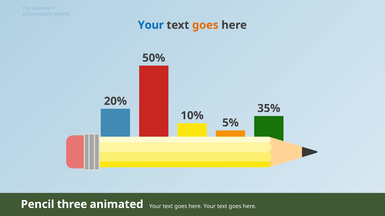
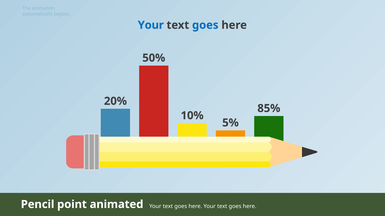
goes at (205, 25) colour: orange -> blue
35%: 35% -> 85%
three: three -> point
